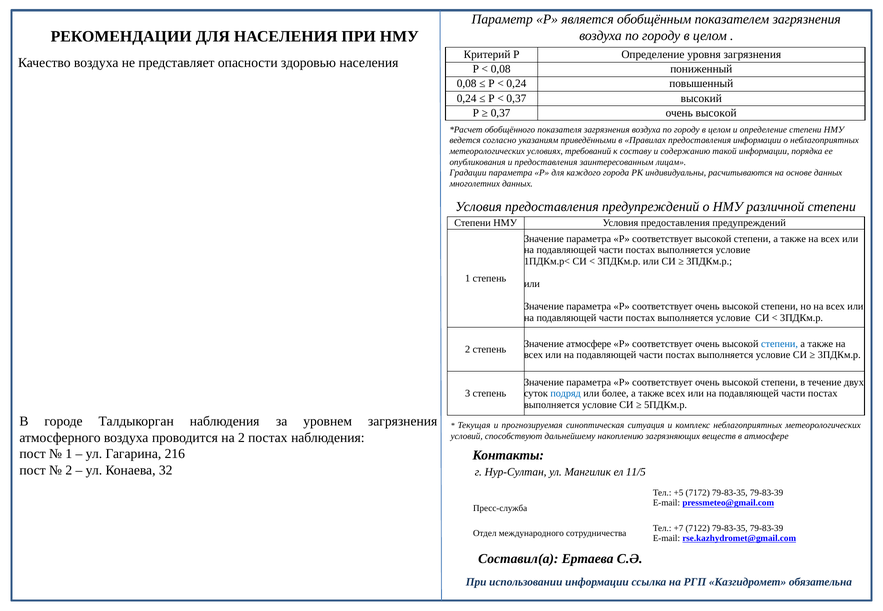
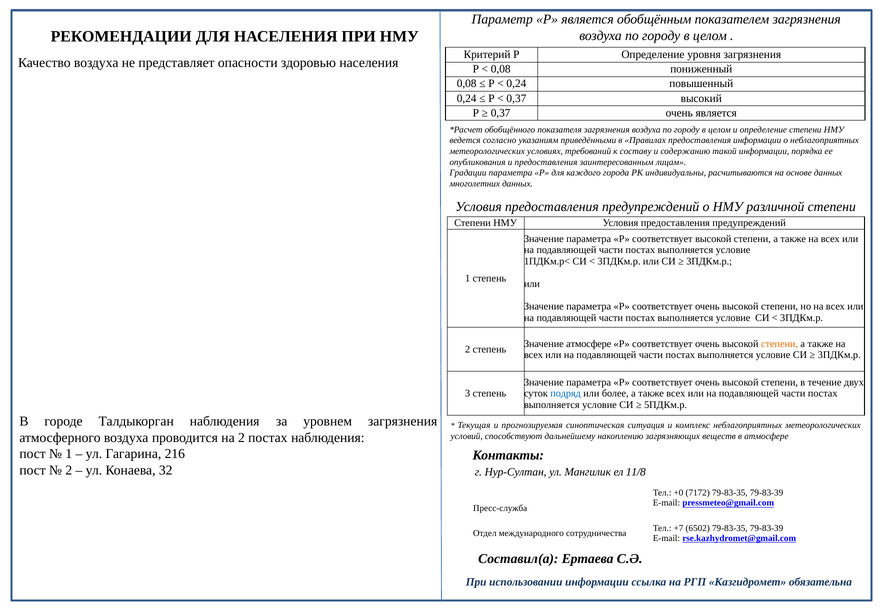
0,37 очень высокой: высокой -> является
степени at (780, 344) colour: blue -> orange
11/5: 11/5 -> 11/8
+5: +5 -> +0
7122: 7122 -> 6502
